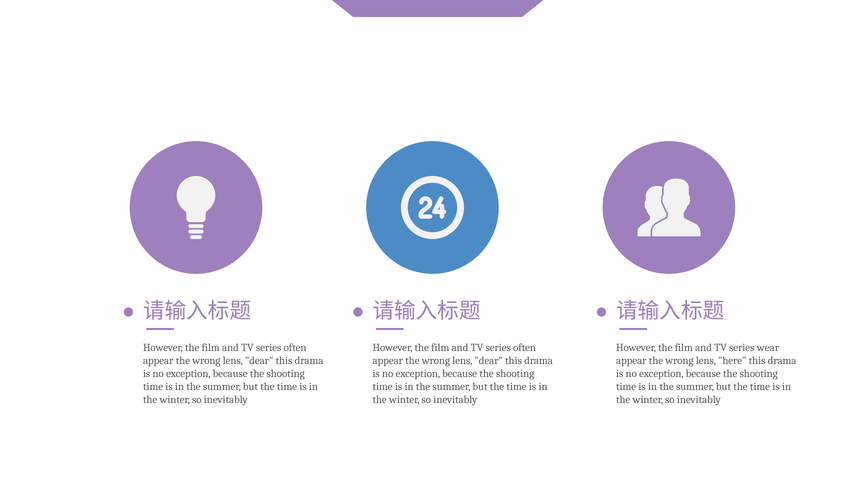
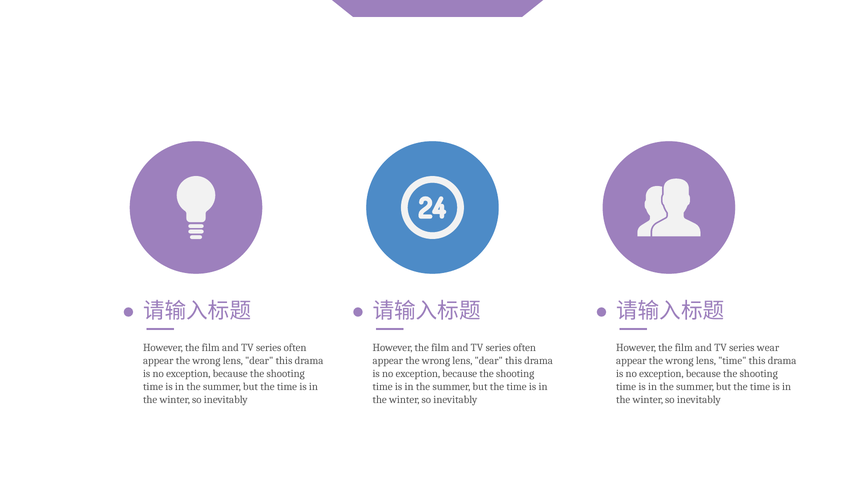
lens here: here -> time
